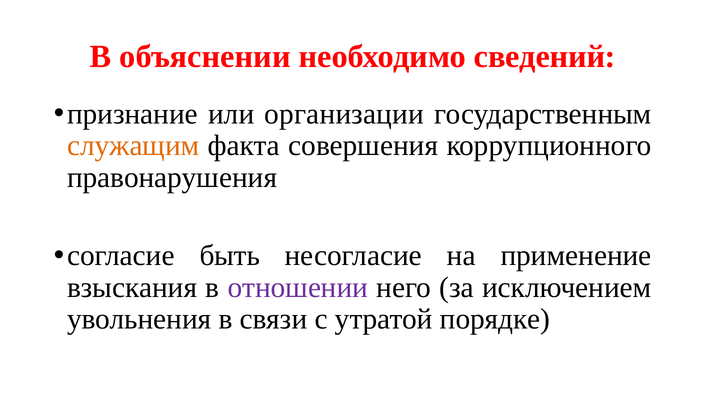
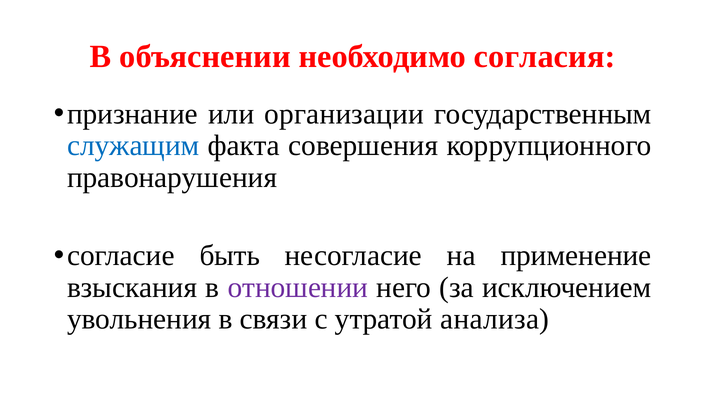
сведений: сведений -> согласия
служащим colour: orange -> blue
порядке: порядке -> анализа
